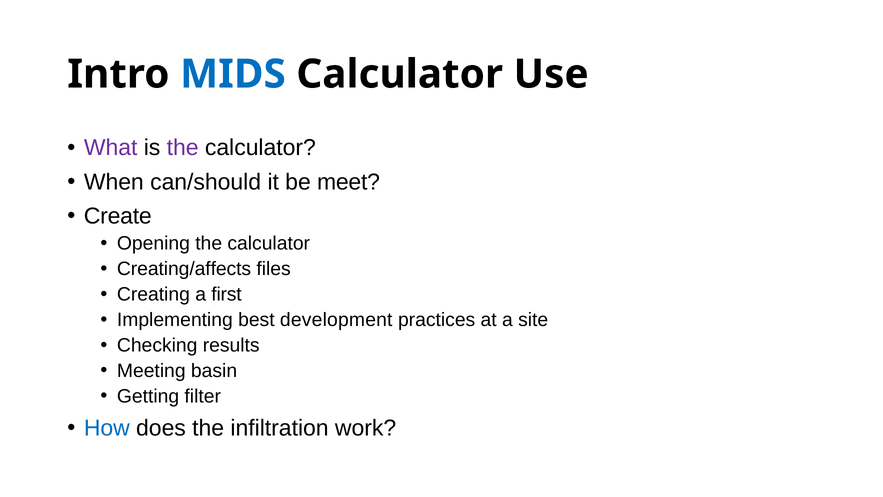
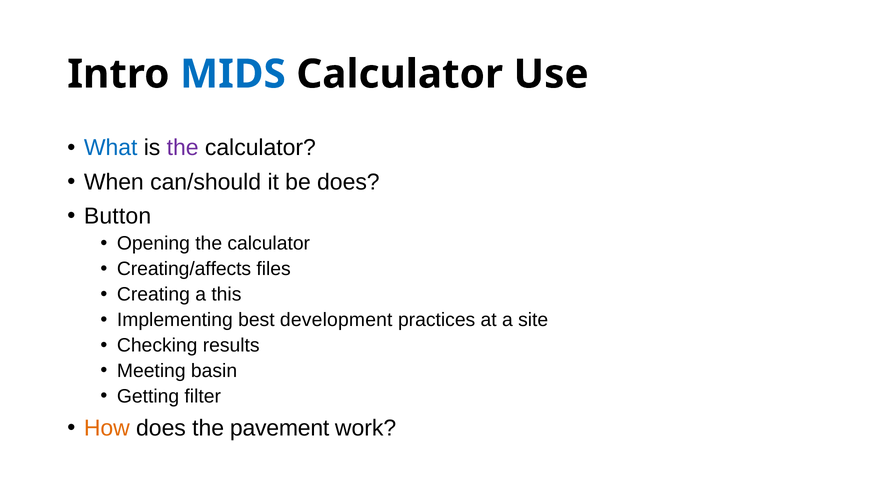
What colour: purple -> blue
be meet: meet -> does
Create: Create -> Button
first: first -> this
How colour: blue -> orange
infiltration: infiltration -> pavement
